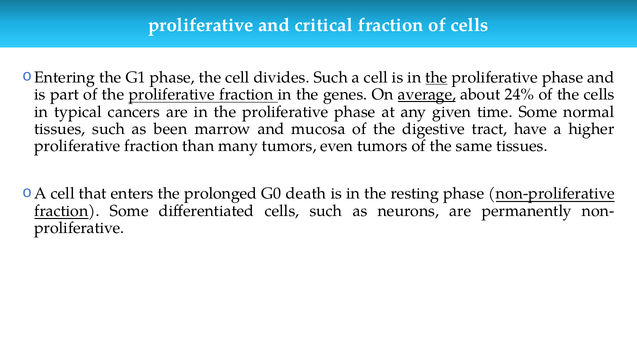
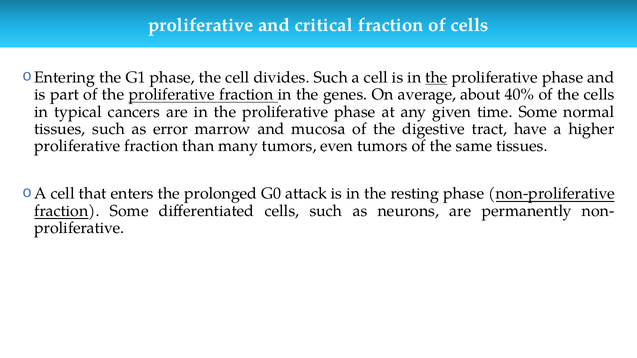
average underline: present -> none
24%: 24% -> 40%
been: been -> error
death: death -> attack
